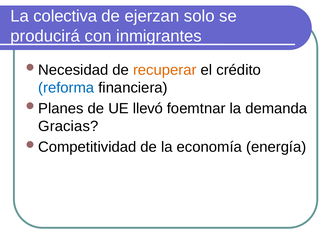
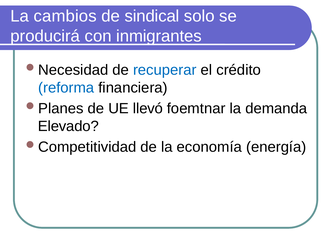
colectiva: colectiva -> cambios
ejerzan: ejerzan -> sindical
recuperar colour: orange -> blue
Gracias: Gracias -> Elevado
